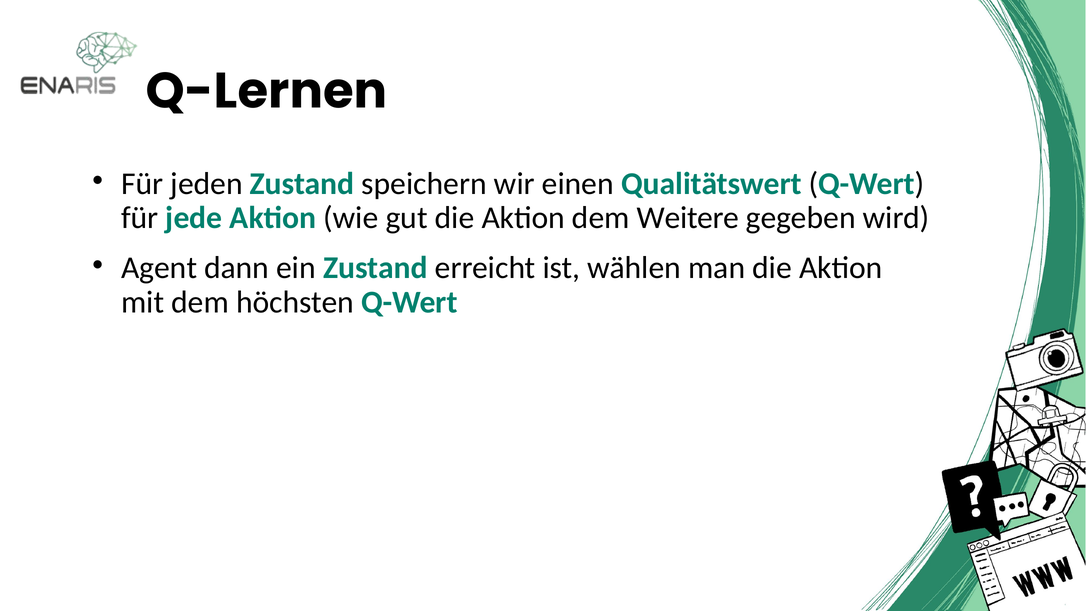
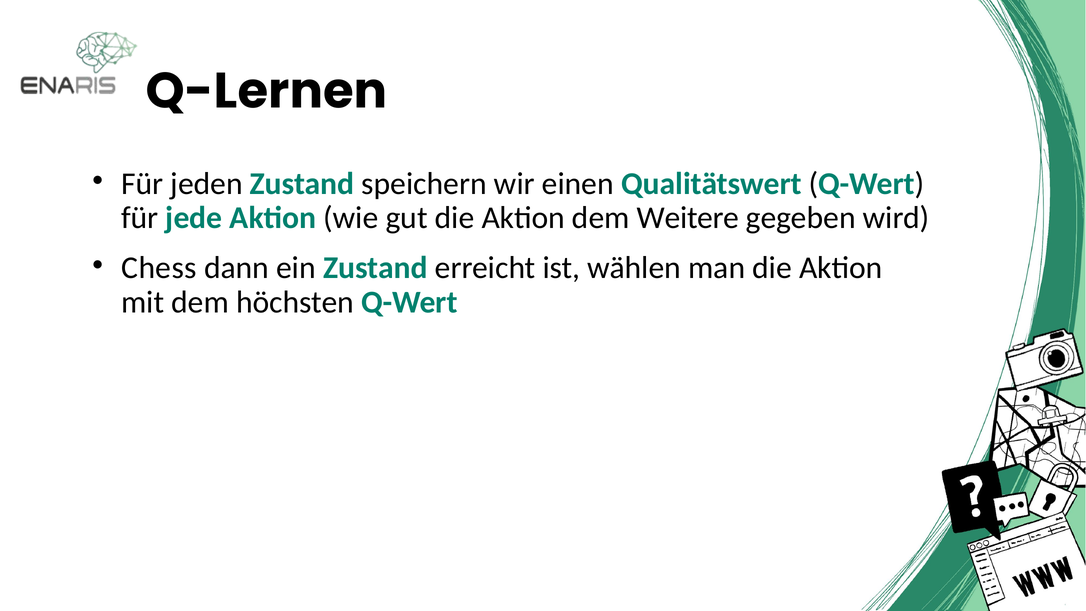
Agent: Agent -> Chess
